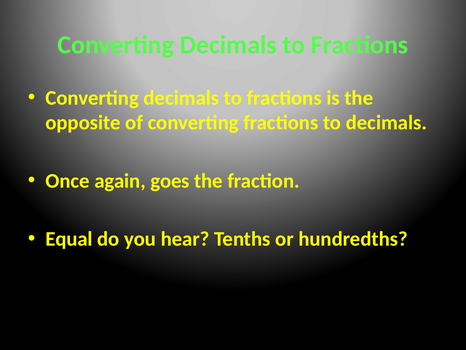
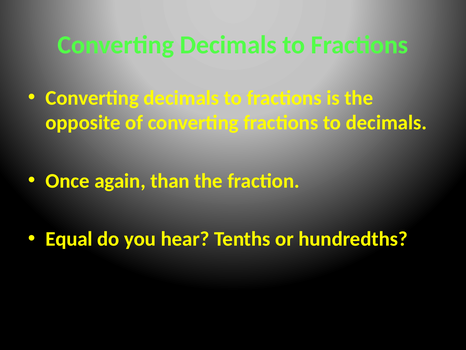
goes: goes -> than
